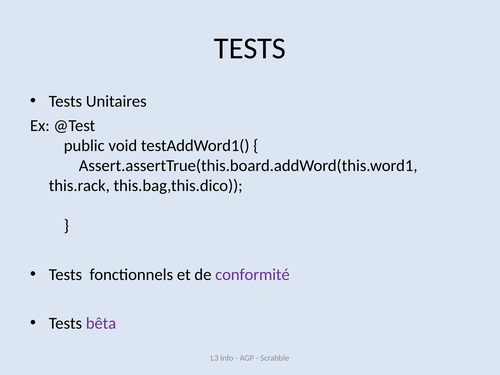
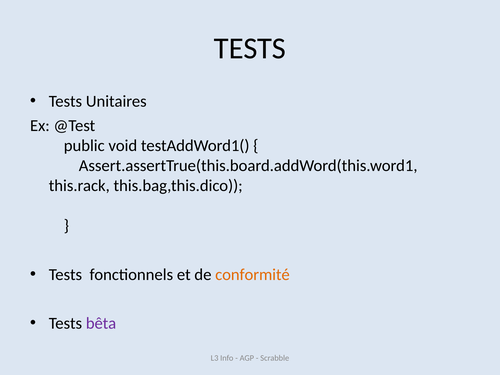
conformité colour: purple -> orange
